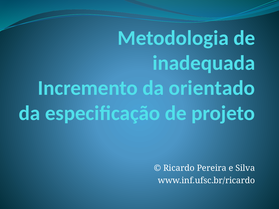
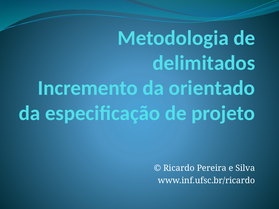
inadequada: inadequada -> delimitados
